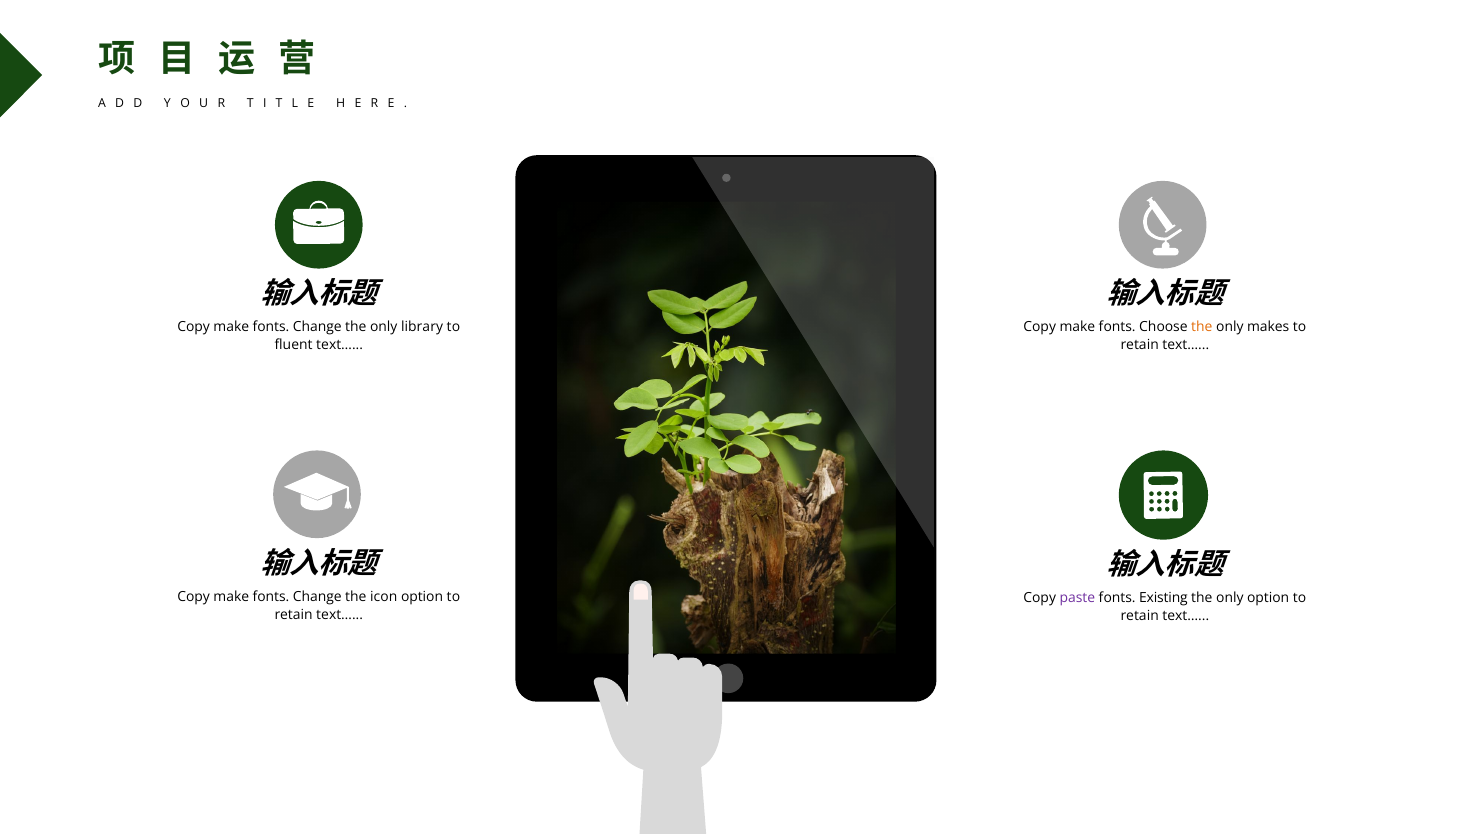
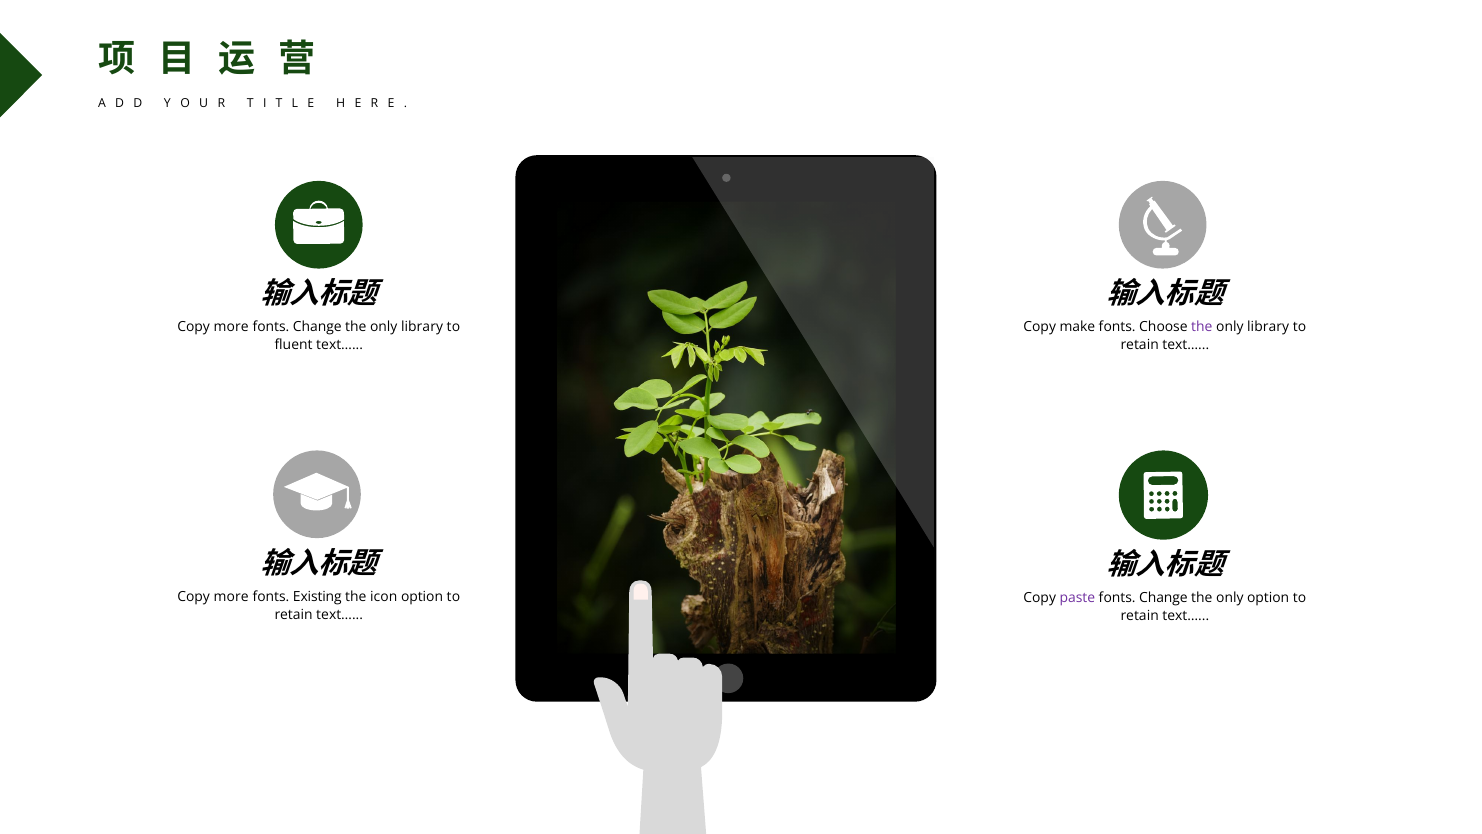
make at (231, 327): make -> more
the at (1202, 327) colour: orange -> purple
makes at (1268, 327): makes -> library
make at (231, 596): make -> more
Change at (317, 596): Change -> Existing
Existing at (1163, 598): Existing -> Change
